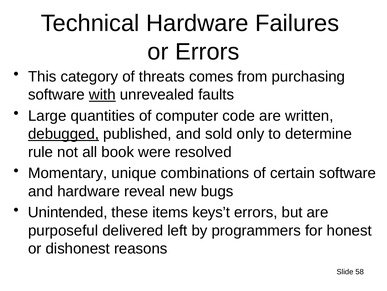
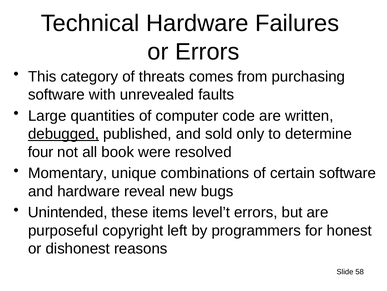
with underline: present -> none
rule: rule -> four
keys’t: keys’t -> level’t
delivered: delivered -> copyright
